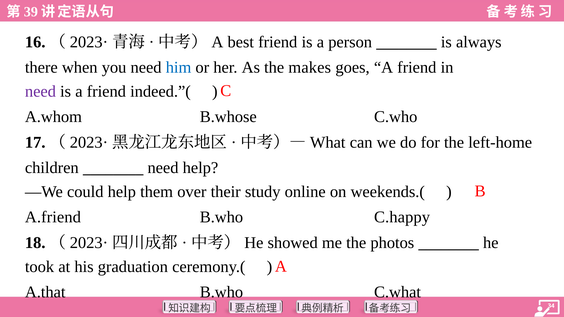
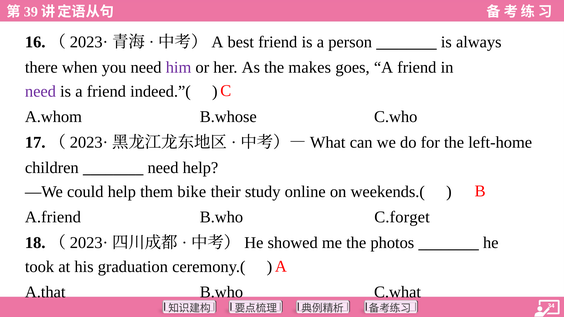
him colour: blue -> purple
over: over -> bike
C.happy: C.happy -> C.forget
